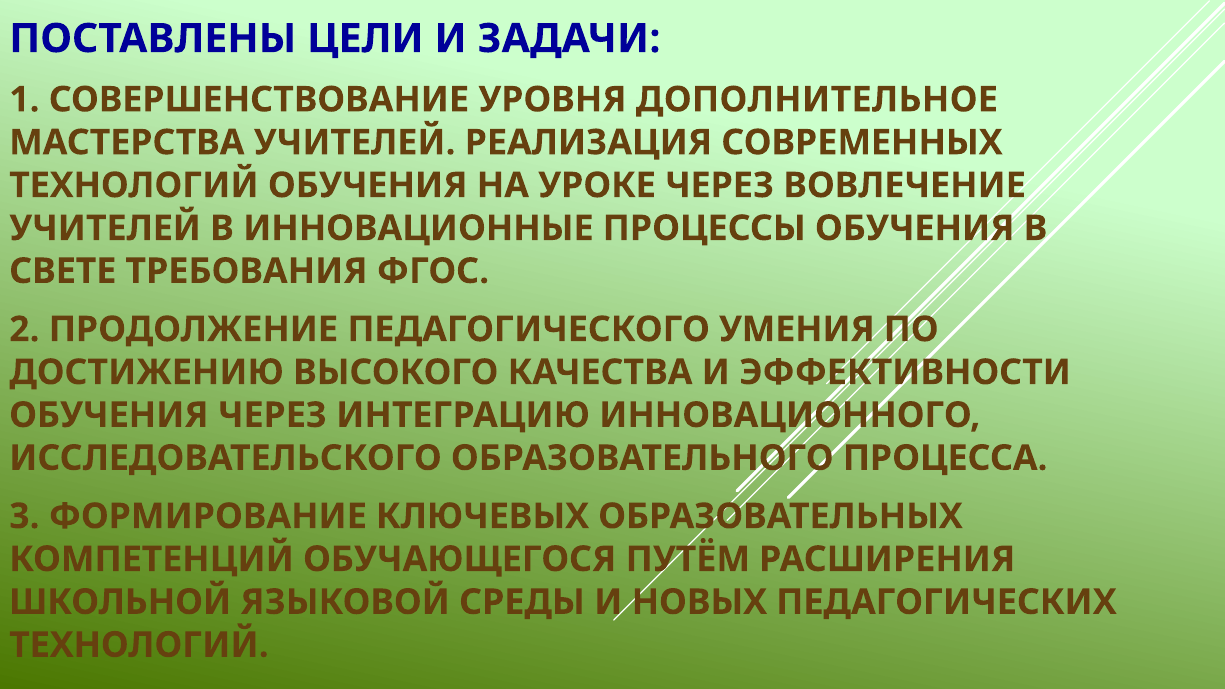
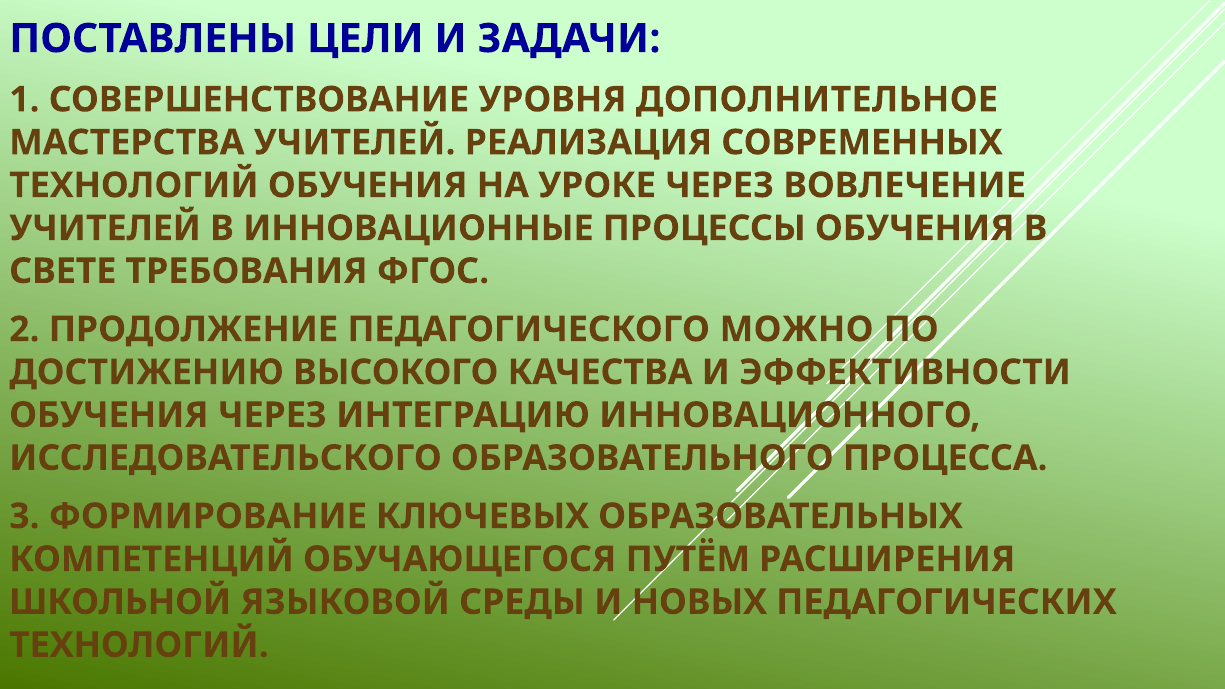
УМЕНИЯ: УМЕНИЯ -> МОЖНО
